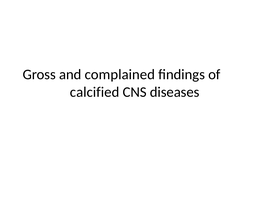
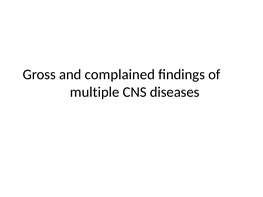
calcified: calcified -> multiple
